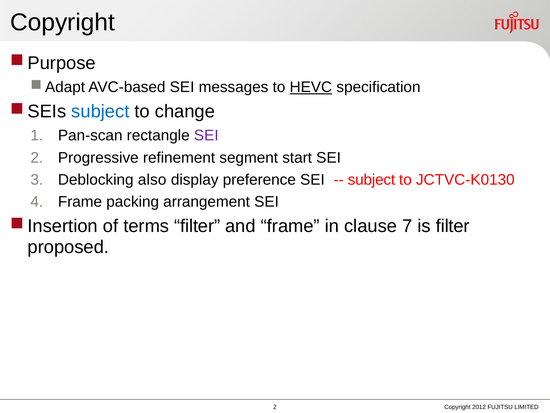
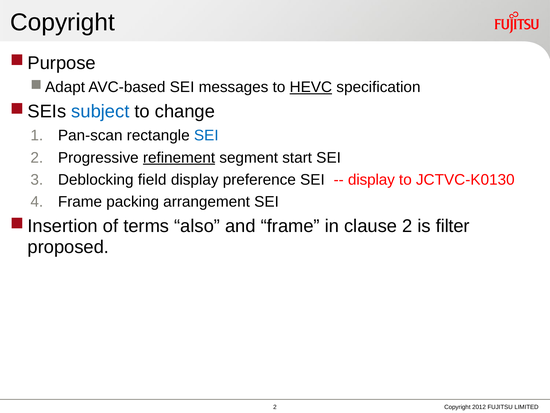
SEI at (206, 135) colour: purple -> blue
refinement underline: none -> present
also: also -> field
subject at (371, 179): subject -> display
terms filter: filter -> also
clause 7: 7 -> 2
